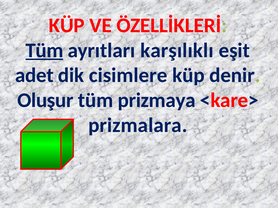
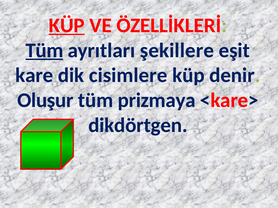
KÜP at (67, 25) underline: none -> present
karşılıklı: karşılıklı -> şekillere
adet: adet -> kare
prizmalara: prizmalara -> dikdörtgen
